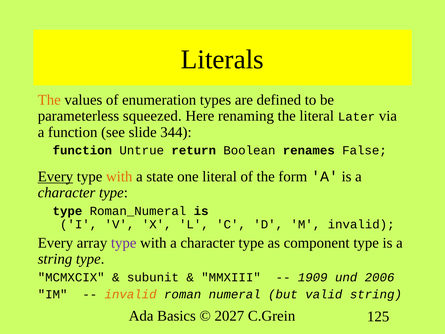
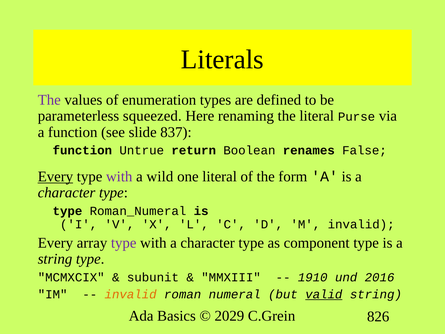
The at (49, 100) colour: orange -> purple
Later: Later -> Purse
344: 344 -> 837
with at (119, 177) colour: orange -> purple
state: state -> wild
1909: 1909 -> 1910
2006: 2006 -> 2016
valid underline: none -> present
2027: 2027 -> 2029
125: 125 -> 826
